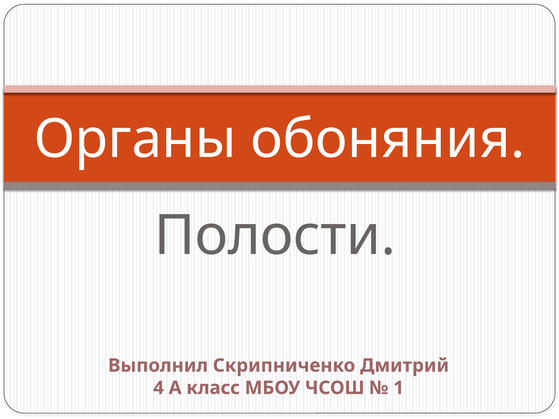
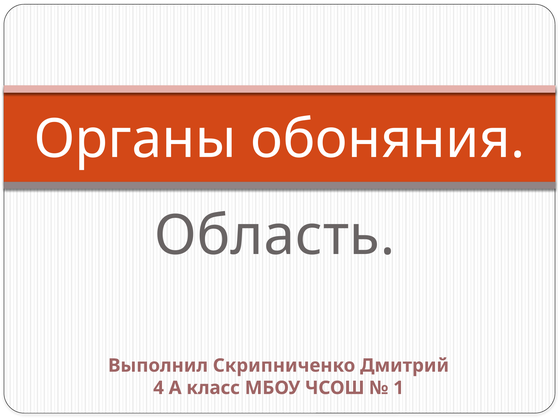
Полости: Полости -> Область
